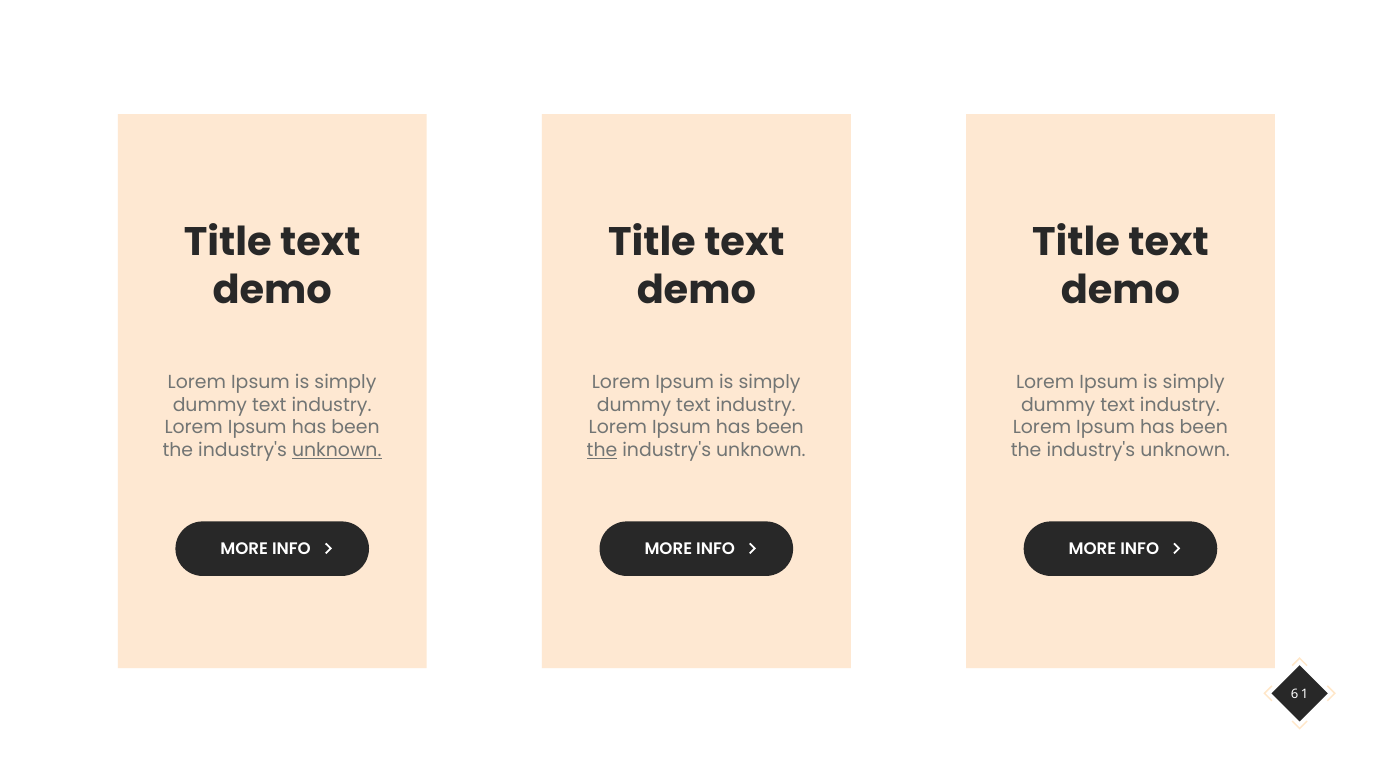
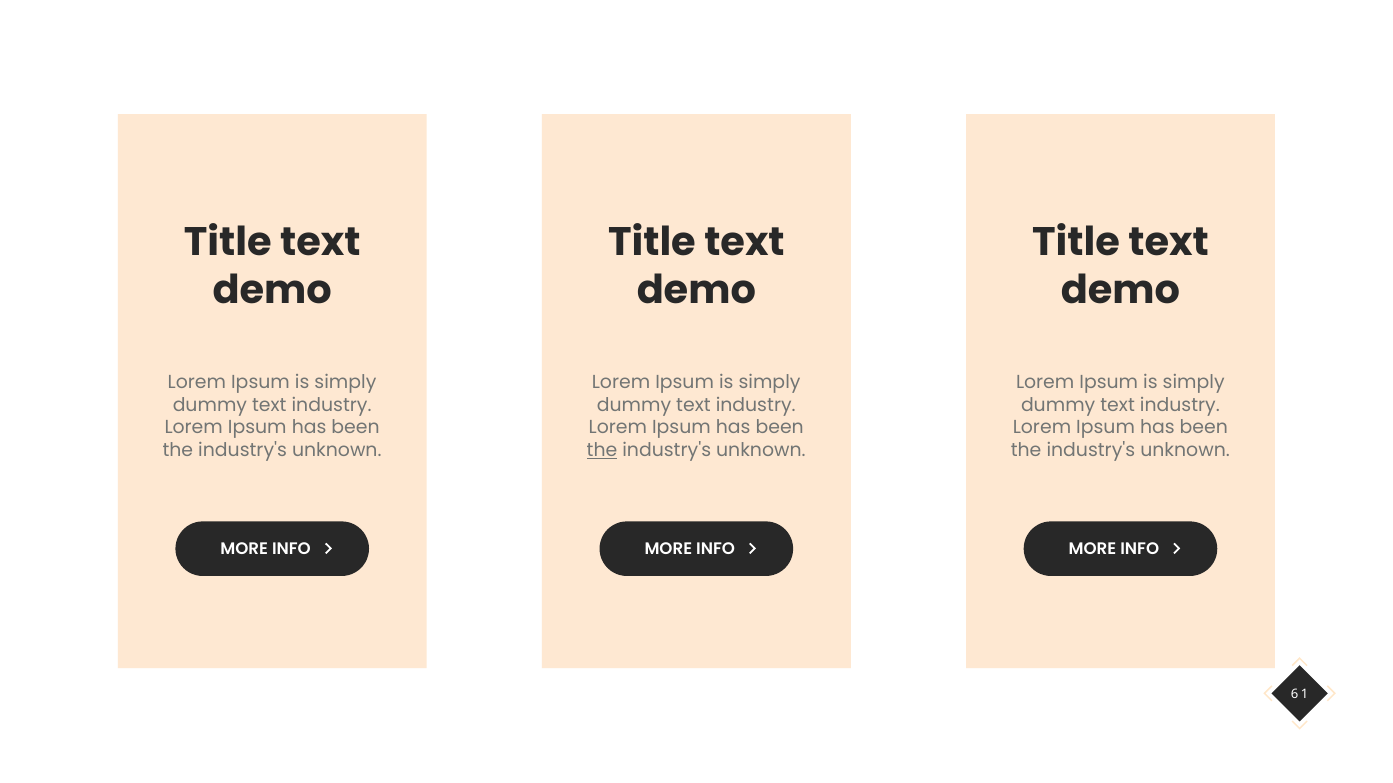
unknown at (337, 451) underline: present -> none
